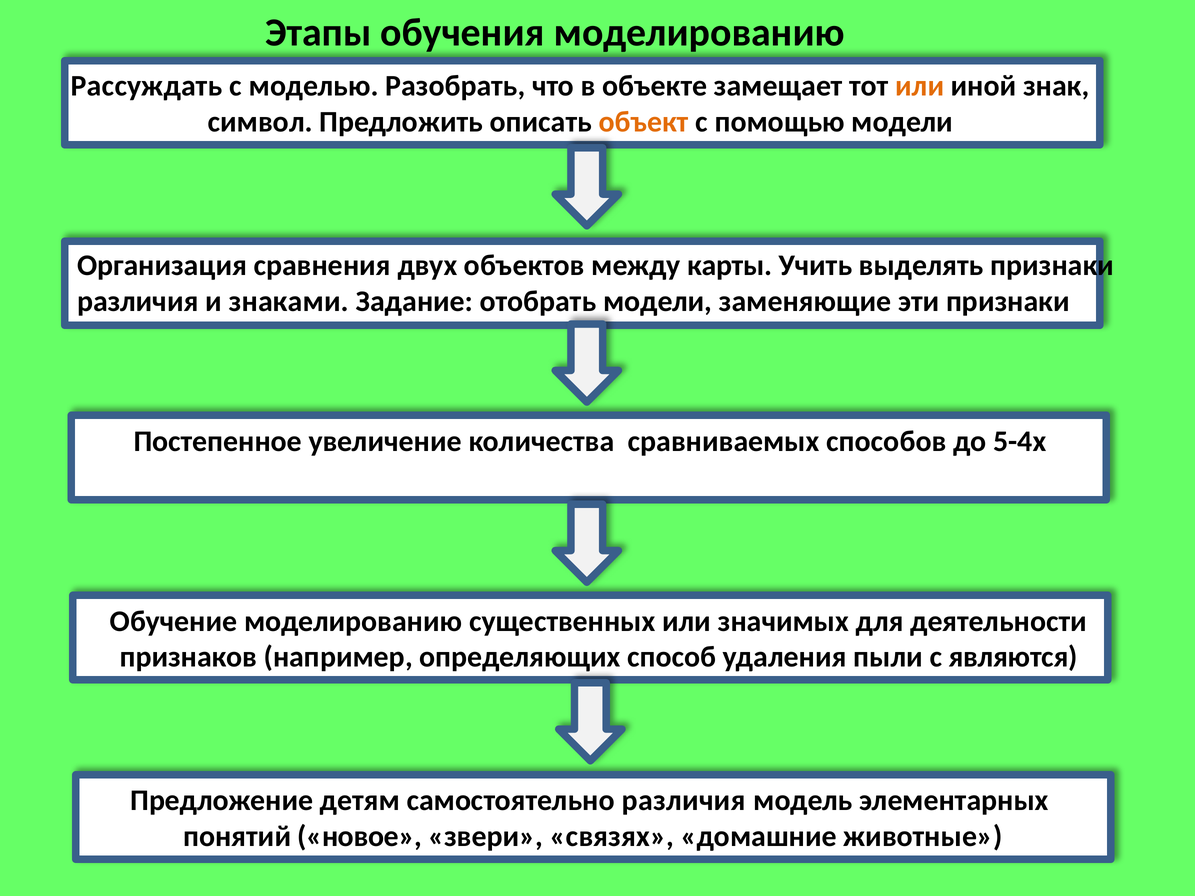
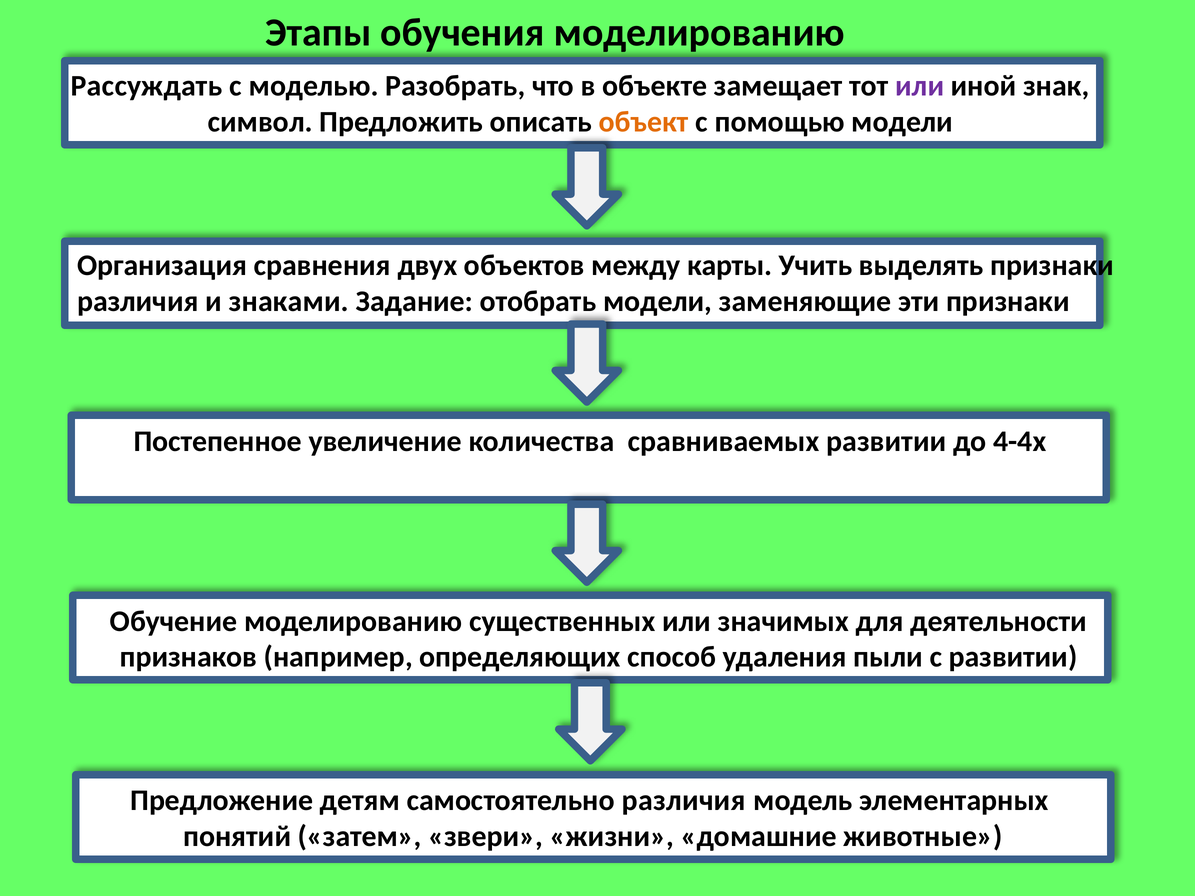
или at (920, 86) colour: orange -> purple
сравниваемых способов: способов -> развитии
5-4х: 5-4х -> 4-4х
с являются: являются -> развитии
новое: новое -> затем
связях: связях -> жизни
